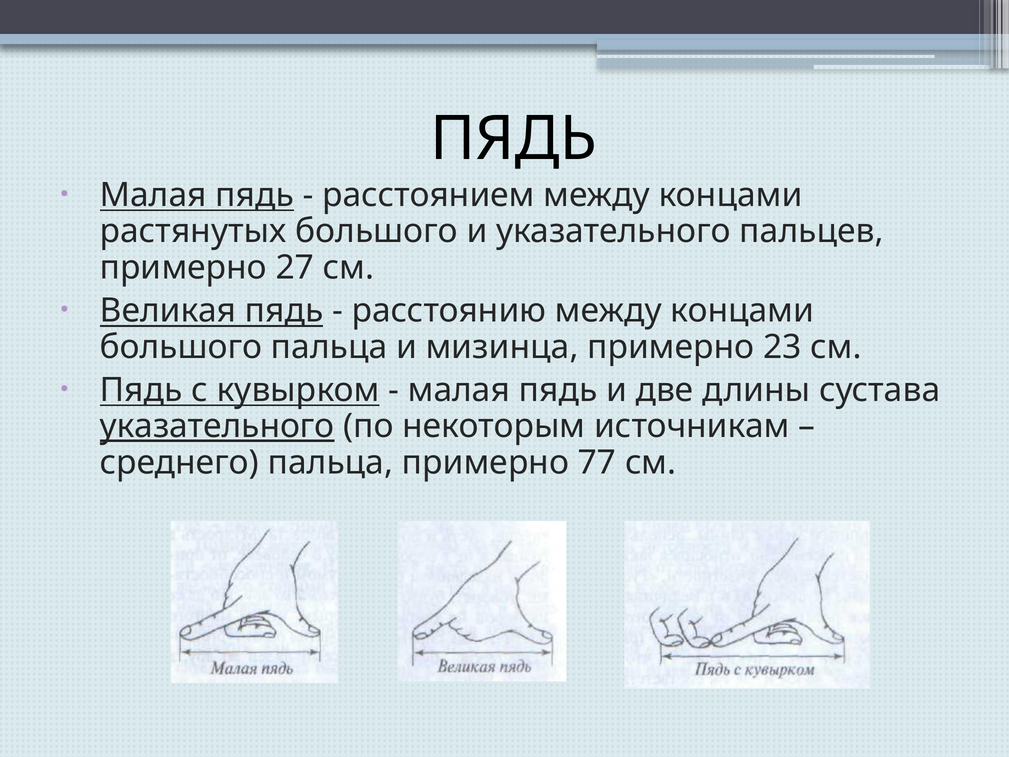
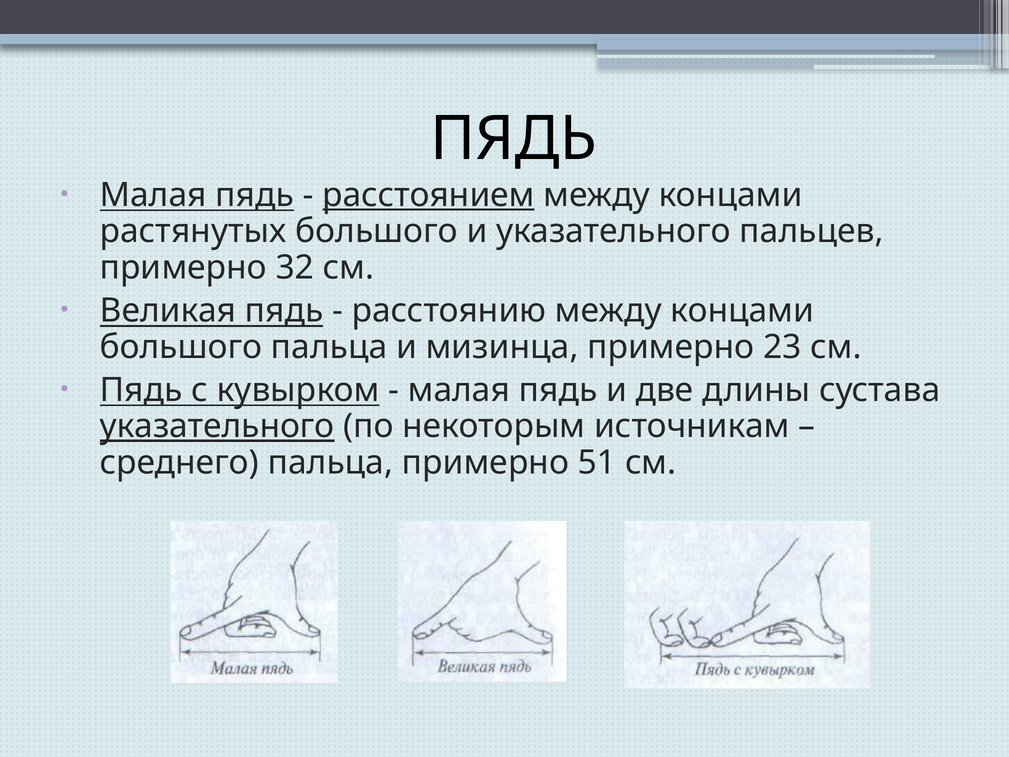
расстоянием underline: none -> present
27: 27 -> 32
77: 77 -> 51
